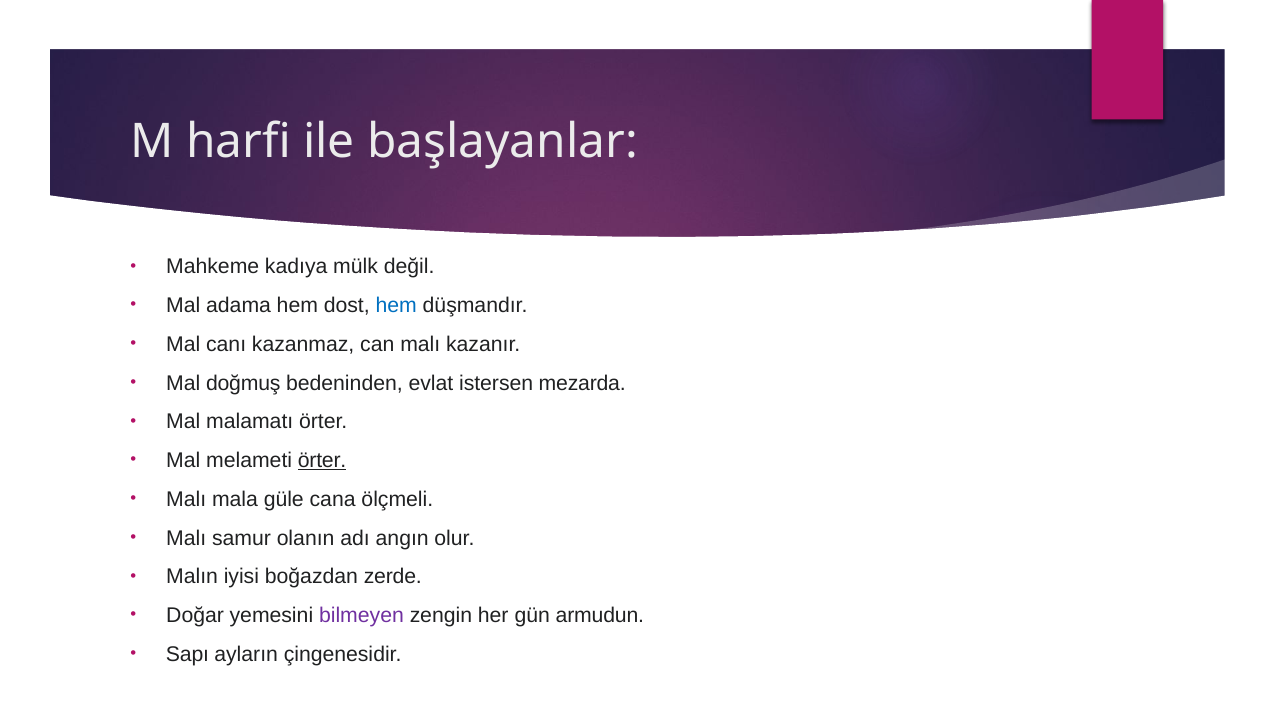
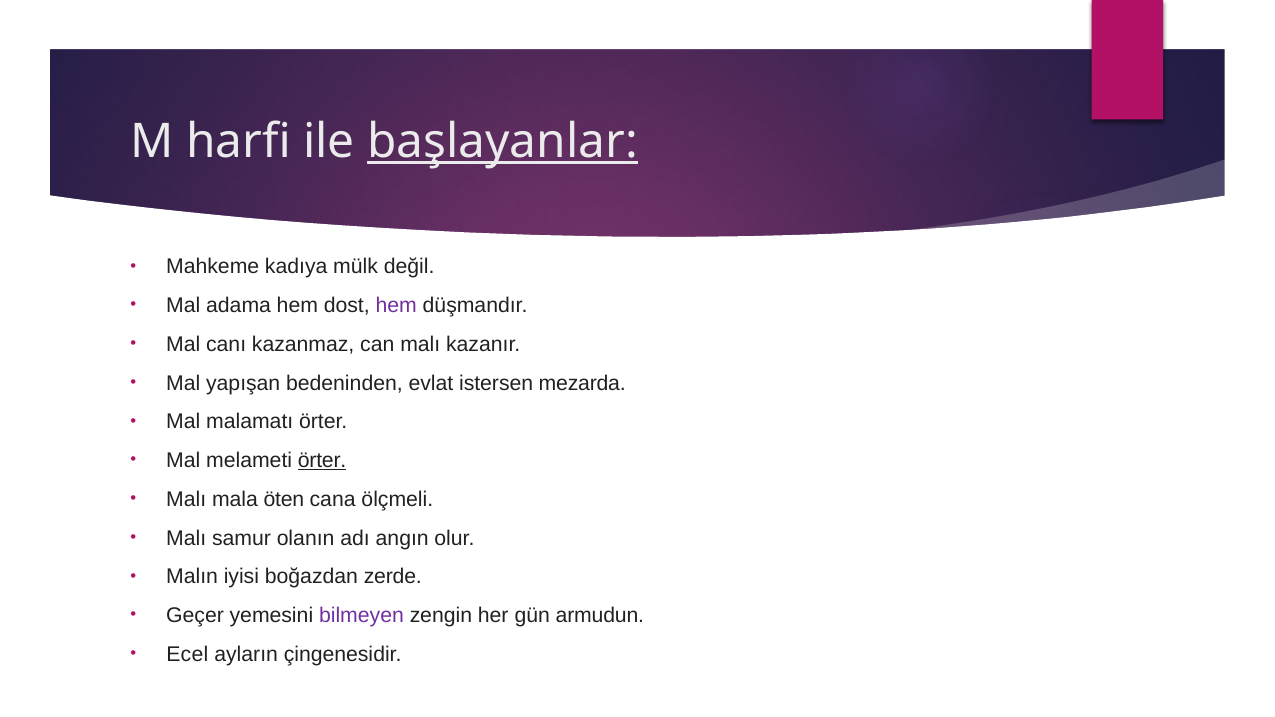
başlayanlar underline: none -> present
hem at (396, 306) colour: blue -> purple
doğmuş: doğmuş -> yapışan
güle: güle -> öten
Doğar: Doğar -> Geçer
Sapı: Sapı -> Ecel
